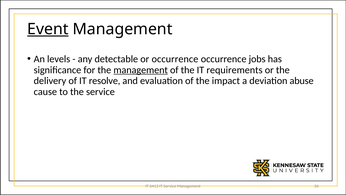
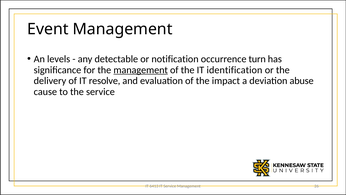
Event underline: present -> none
or occurrence: occurrence -> notification
jobs: jobs -> turn
requirements: requirements -> identification
